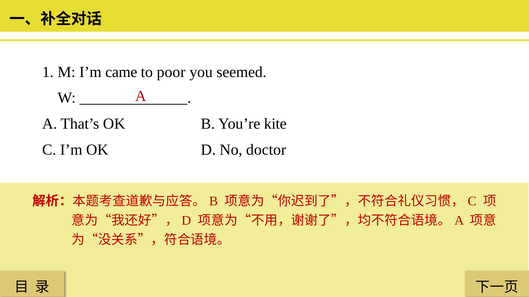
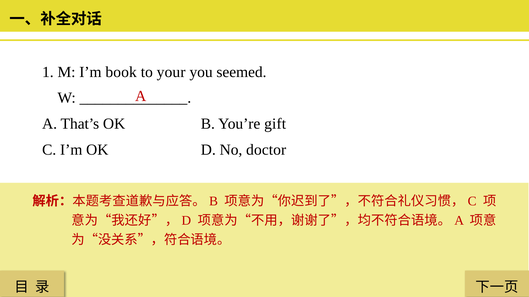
came: came -> book
poor: poor -> your
kite: kite -> gift
